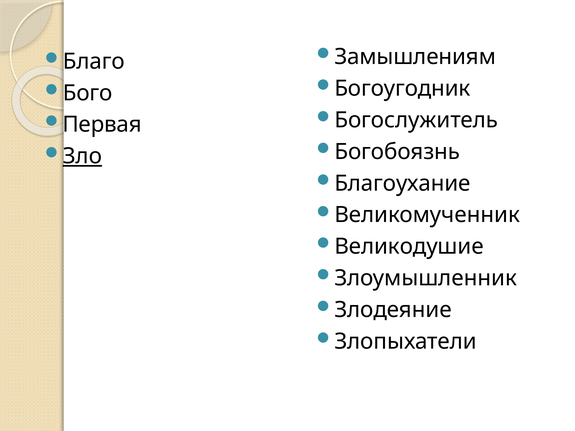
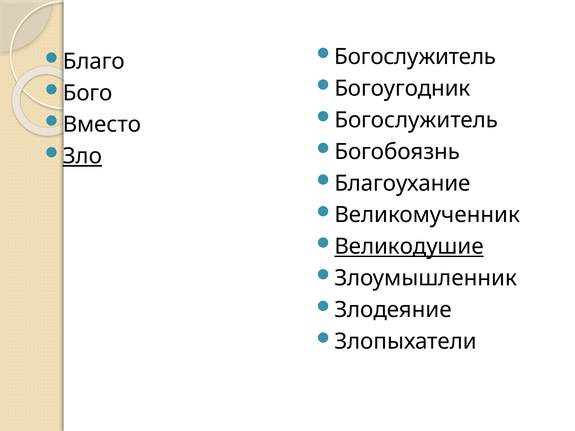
Замышлениям at (415, 57): Замышлениям -> Богослужитель
Первая: Первая -> Вместо
Великодушие underline: none -> present
